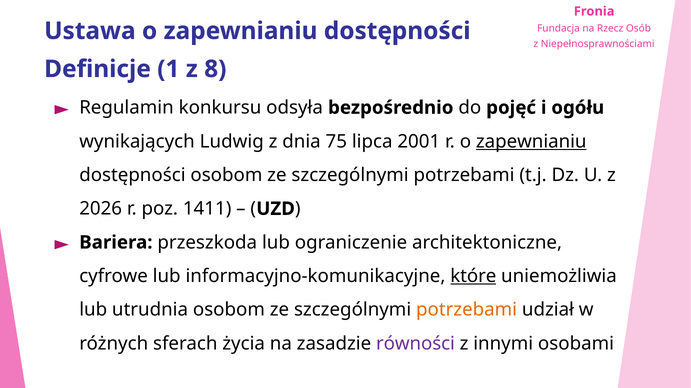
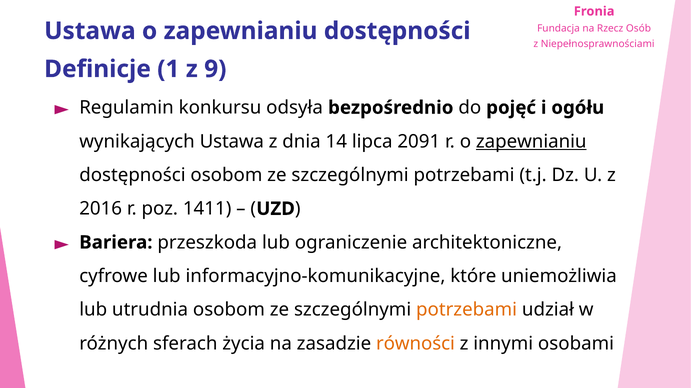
8: 8 -> 9
wynikających Ludwig: Ludwig -> Ustawa
75: 75 -> 14
2001: 2001 -> 2091
2026: 2026 -> 2016
które underline: present -> none
równości colour: purple -> orange
